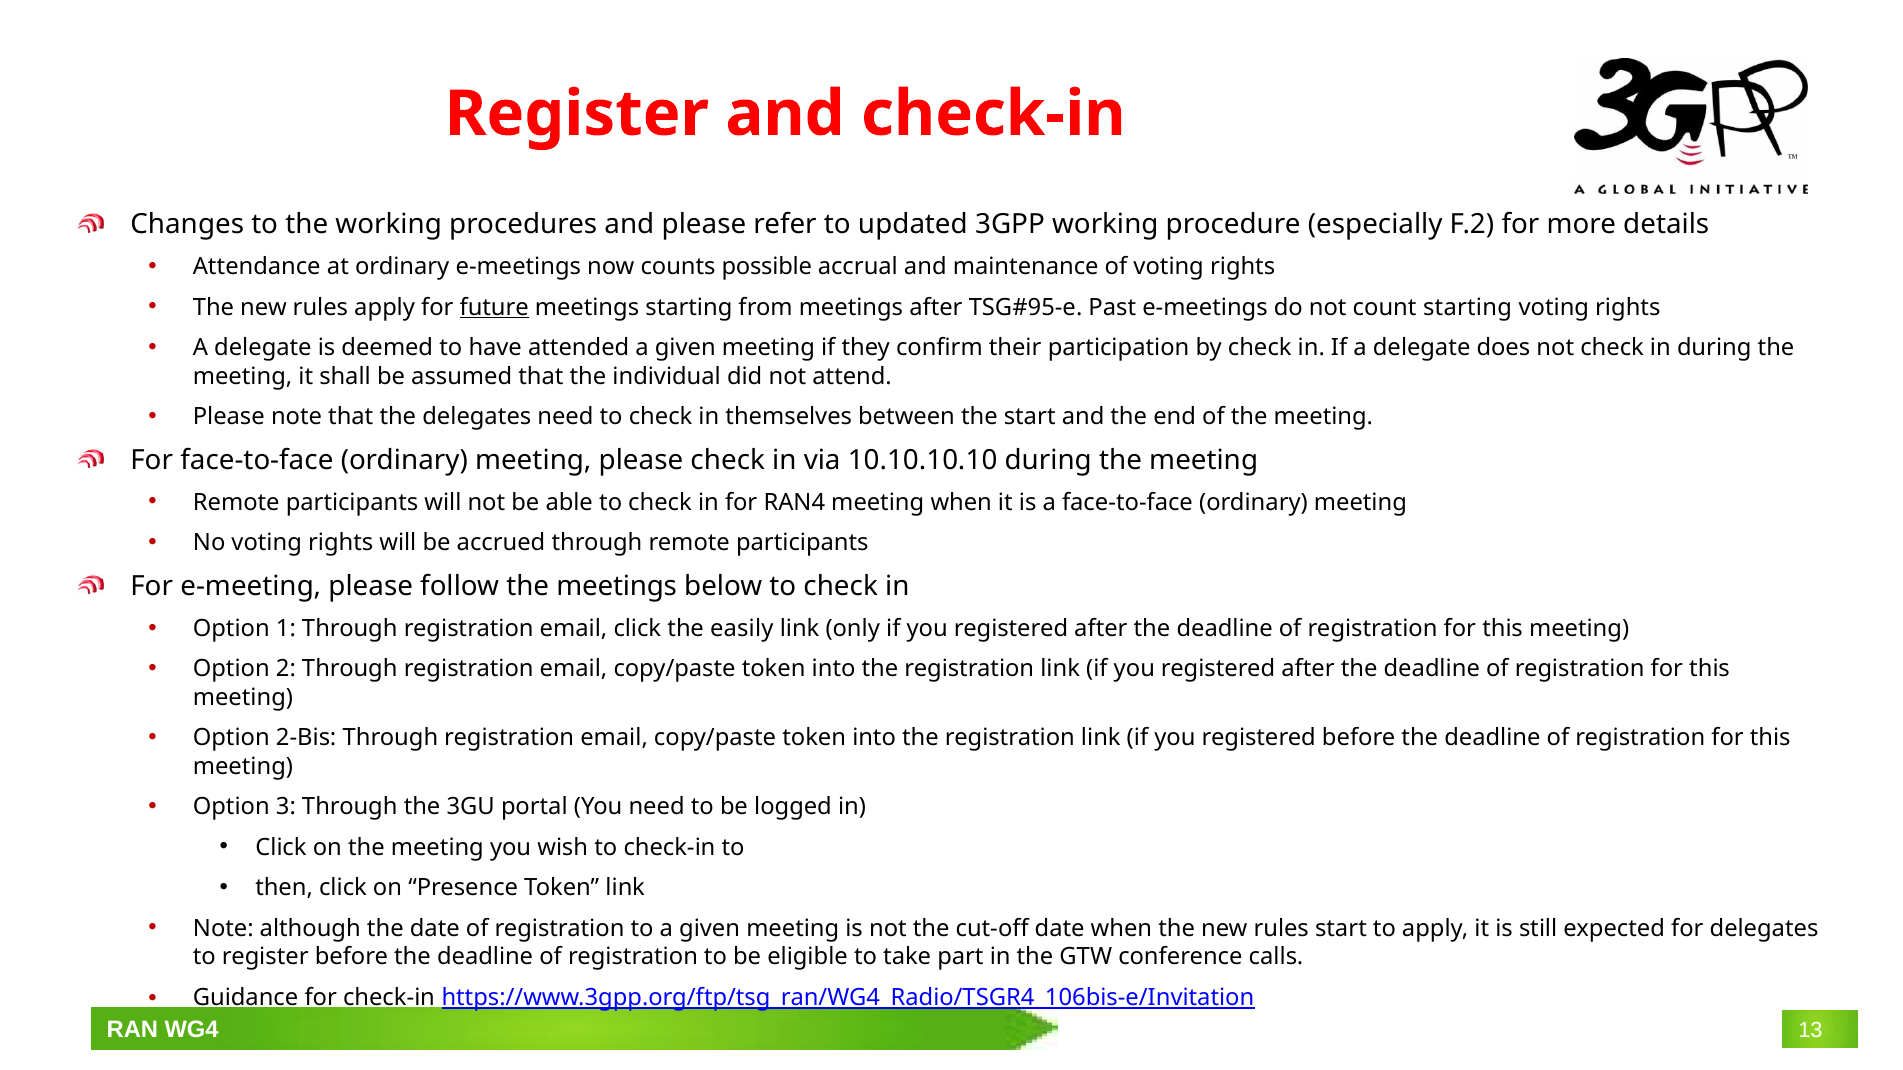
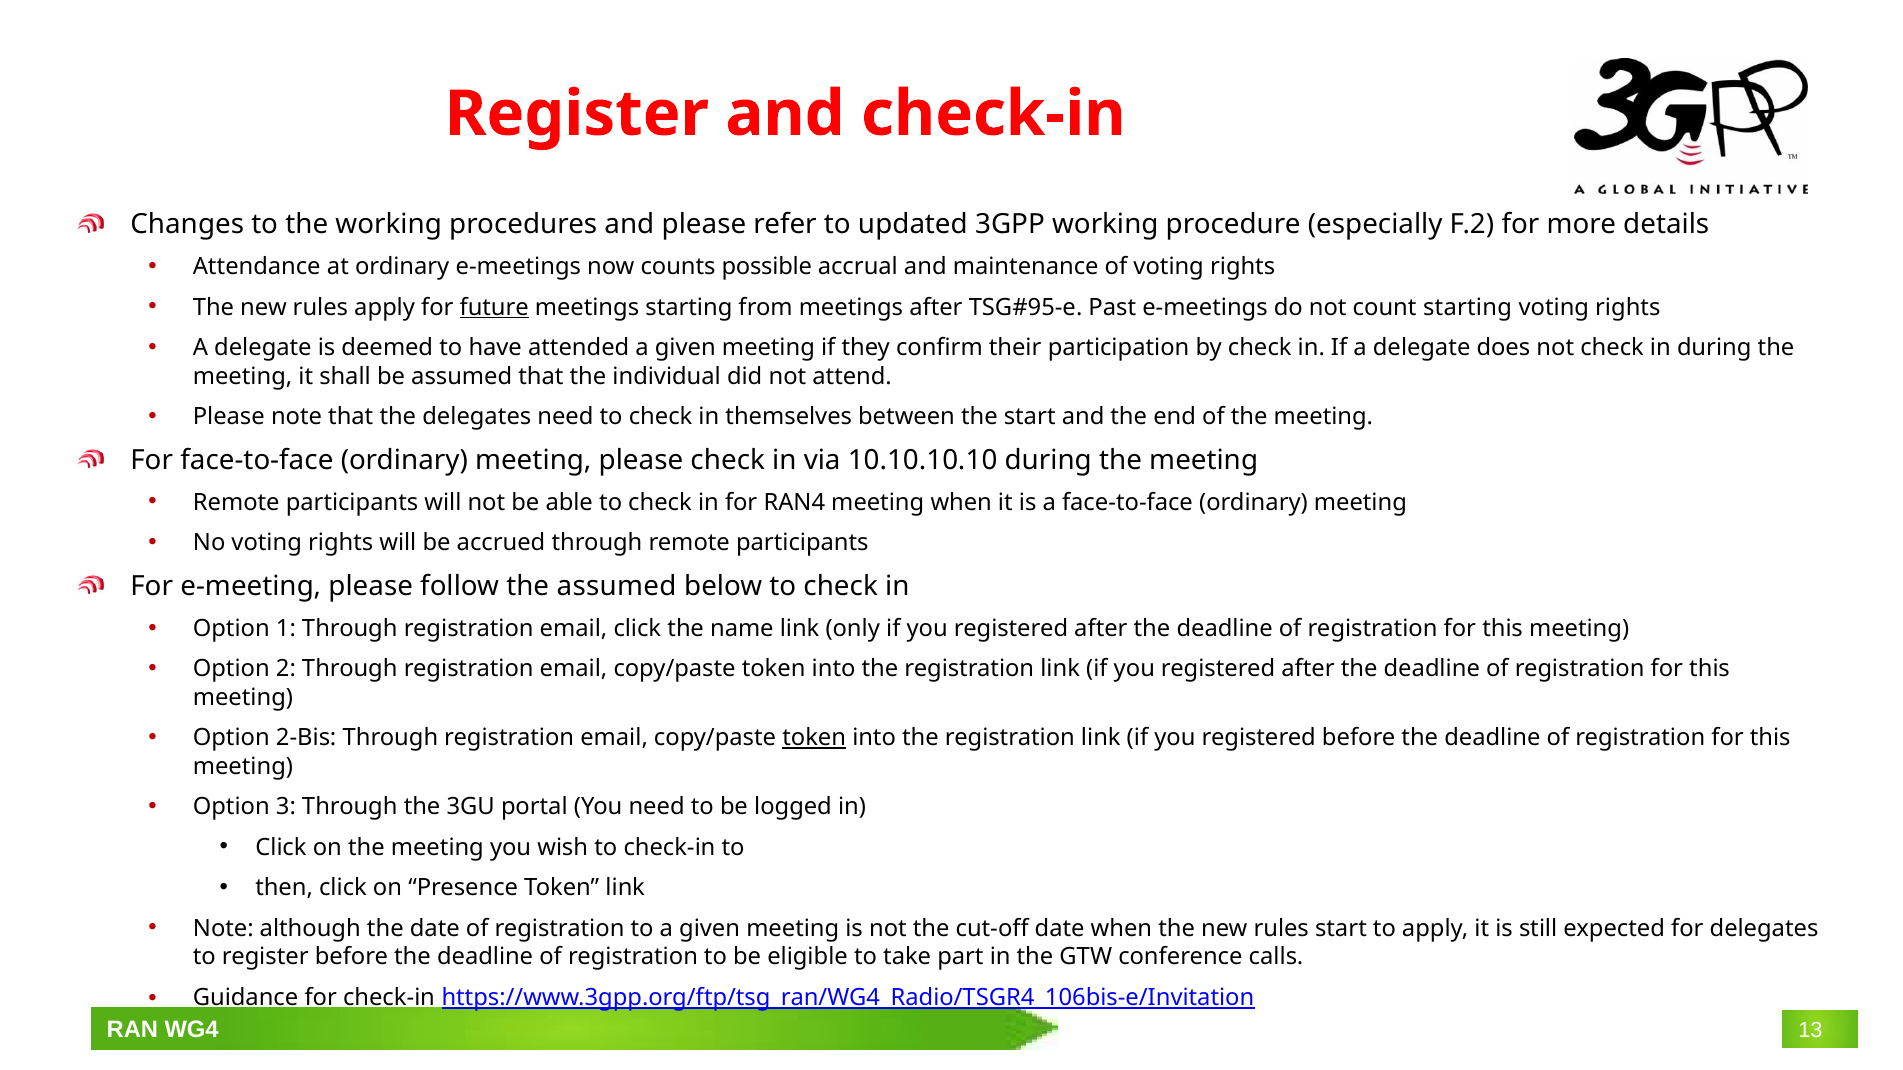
the meetings: meetings -> assumed
easily: easily -> name
token at (814, 738) underline: none -> present
